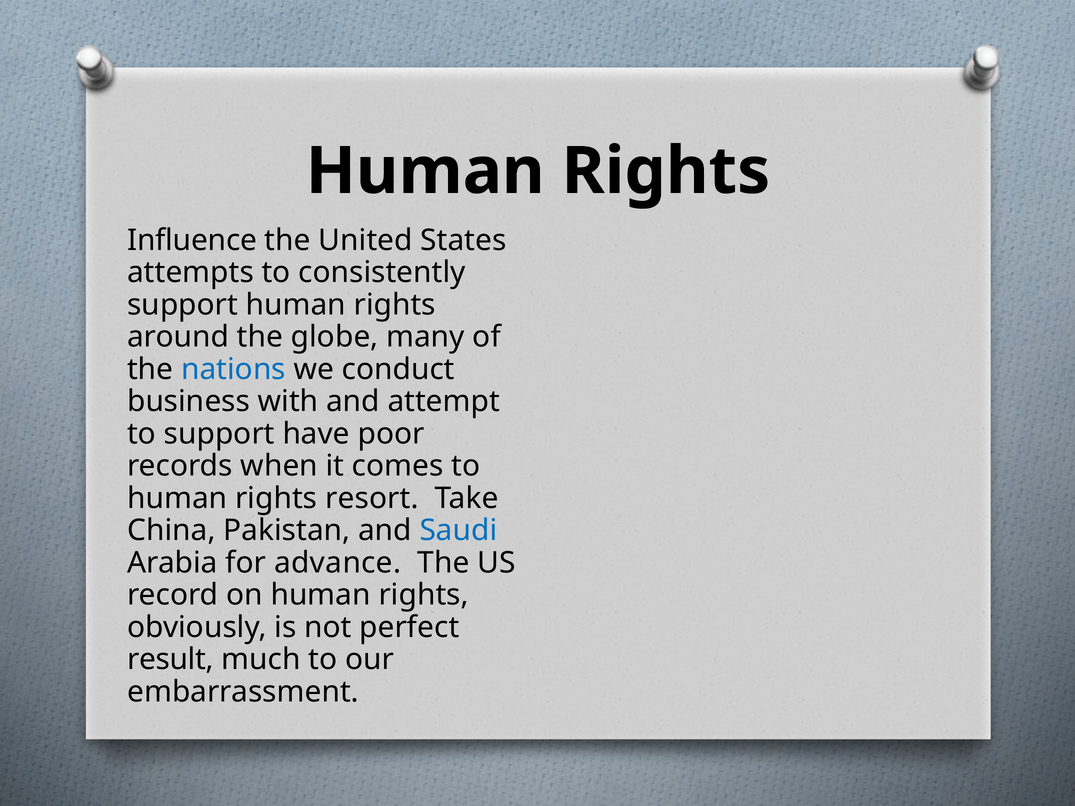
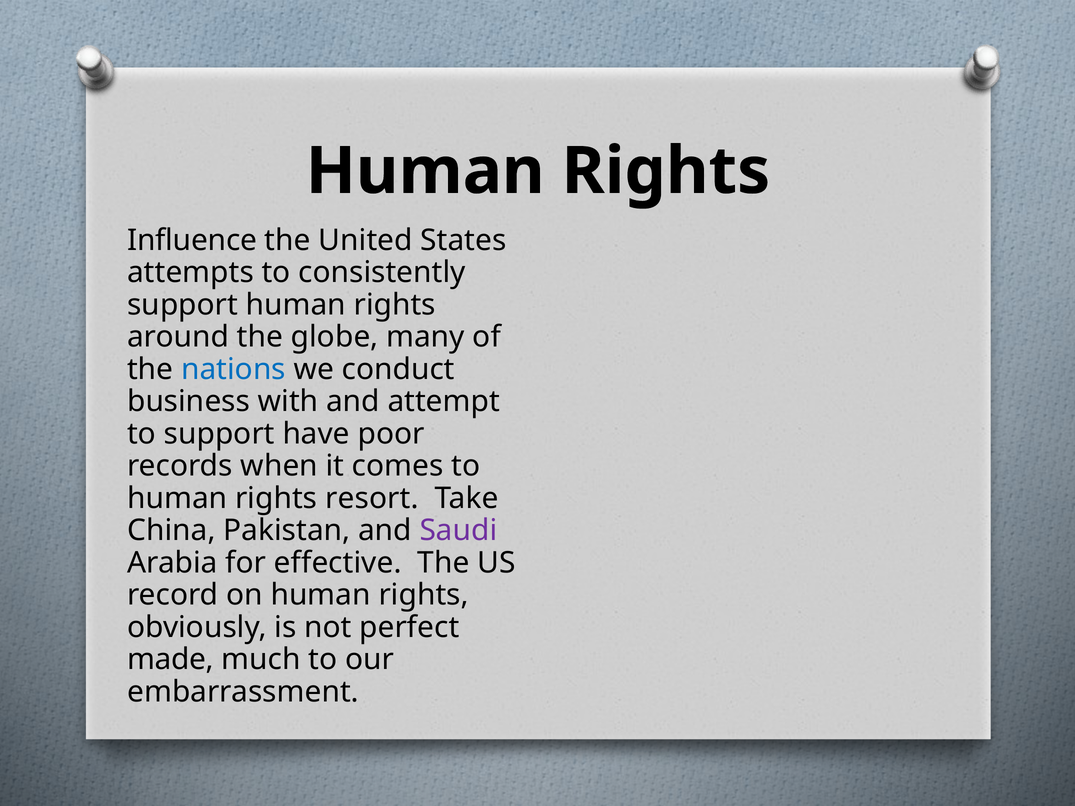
Saudi colour: blue -> purple
advance: advance -> effective
result: result -> made
